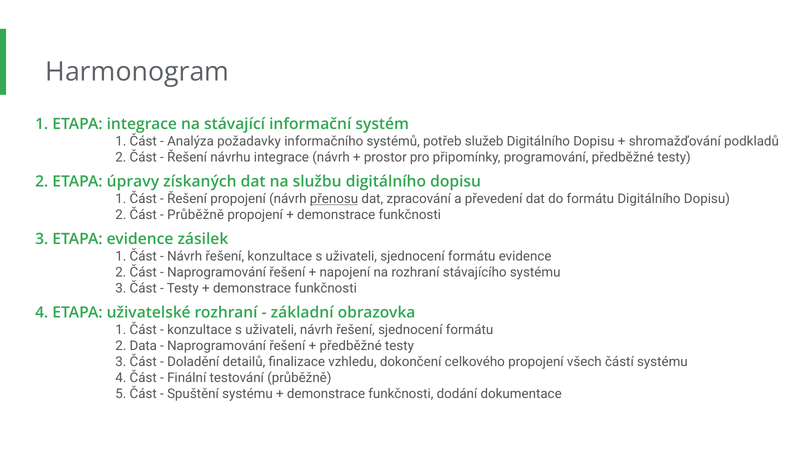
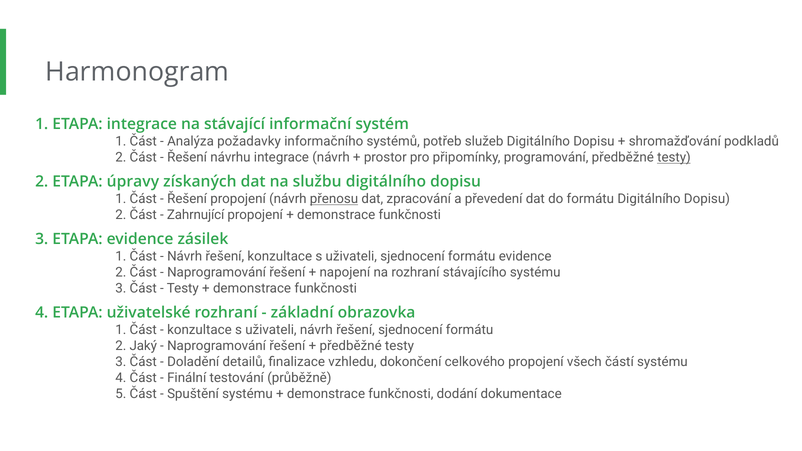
testy at (674, 158) underline: none -> present
Průběžně at (196, 215): Průběžně -> Zahrnující
Data: Data -> Jaký
